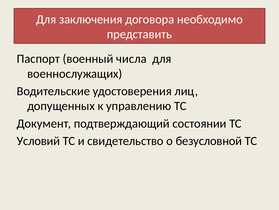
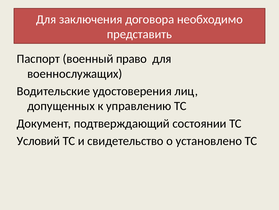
числа: числа -> право
безусловной: безусловной -> установлено
